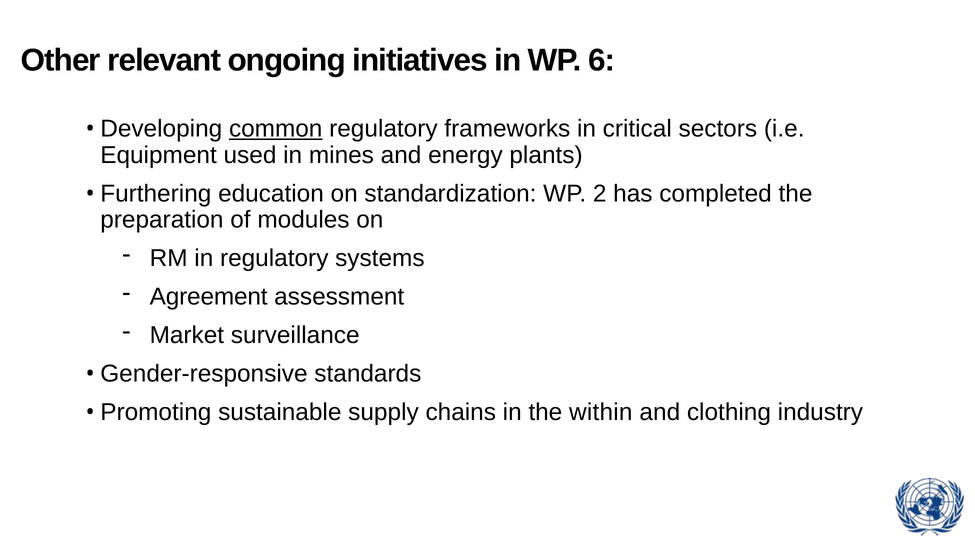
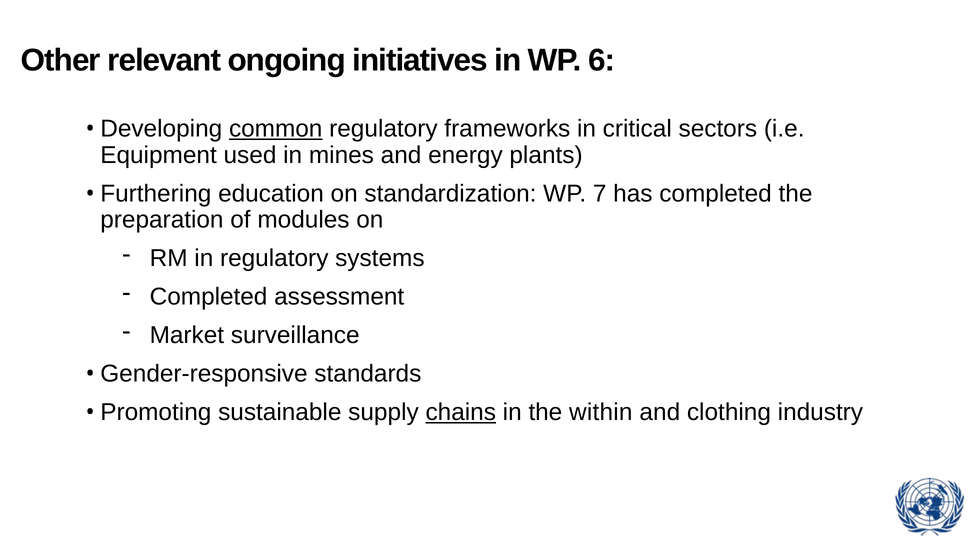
2: 2 -> 7
Agreement at (209, 297): Agreement -> Completed
chains underline: none -> present
